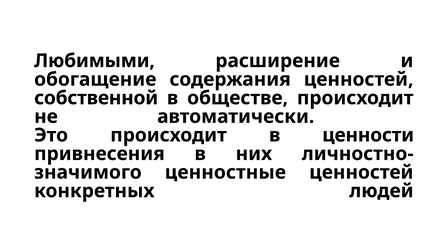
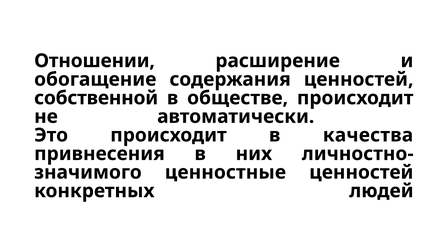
Любимыми: Любимыми -> Отношении
ценности: ценности -> качества
